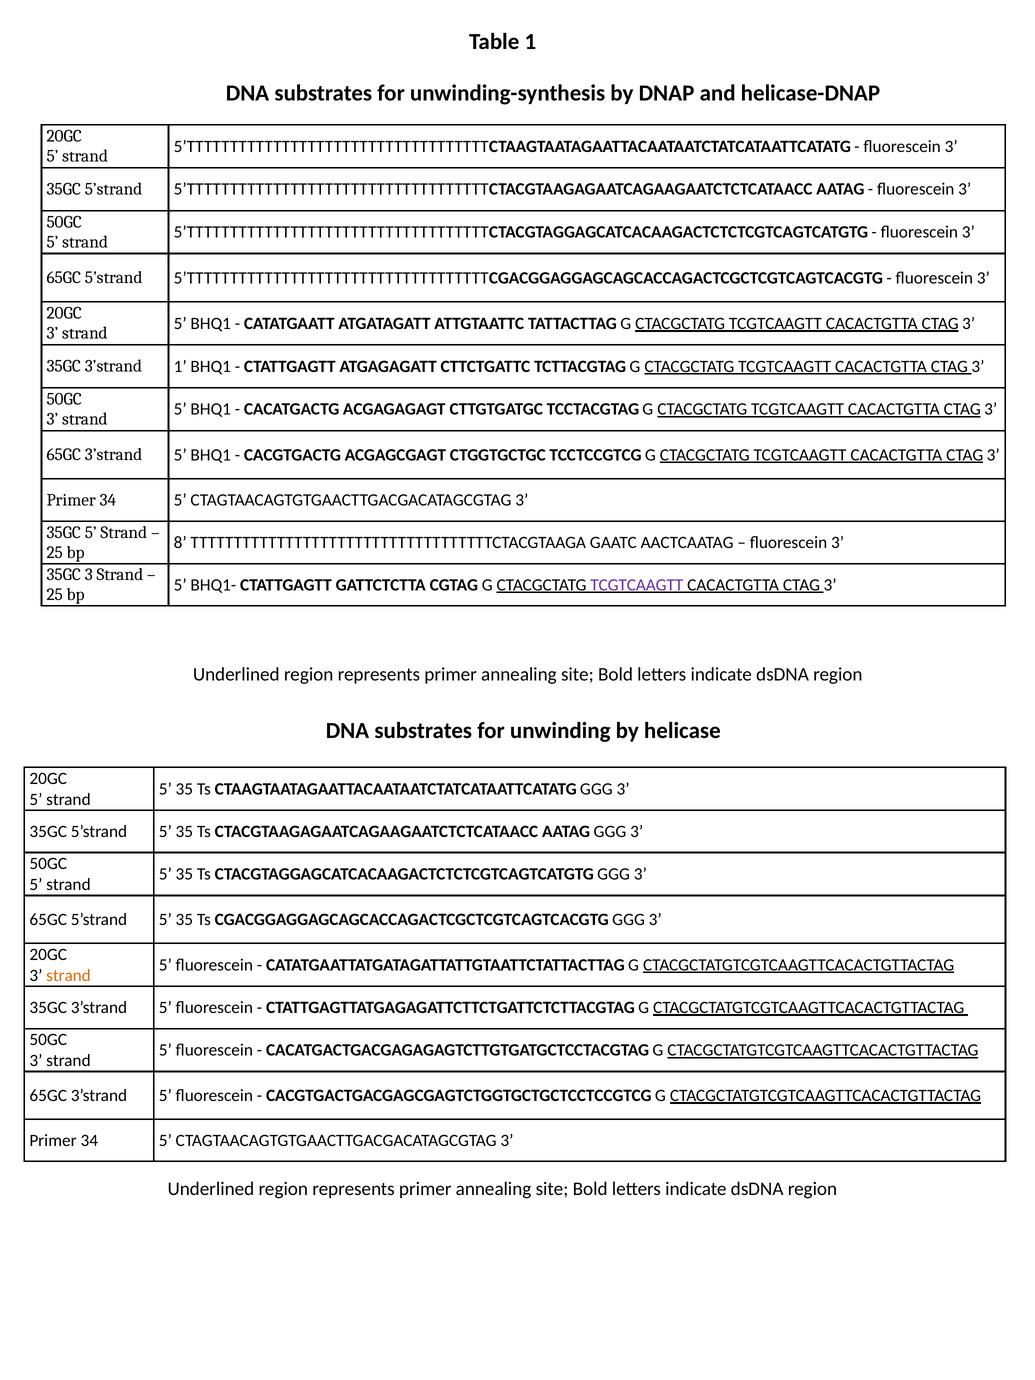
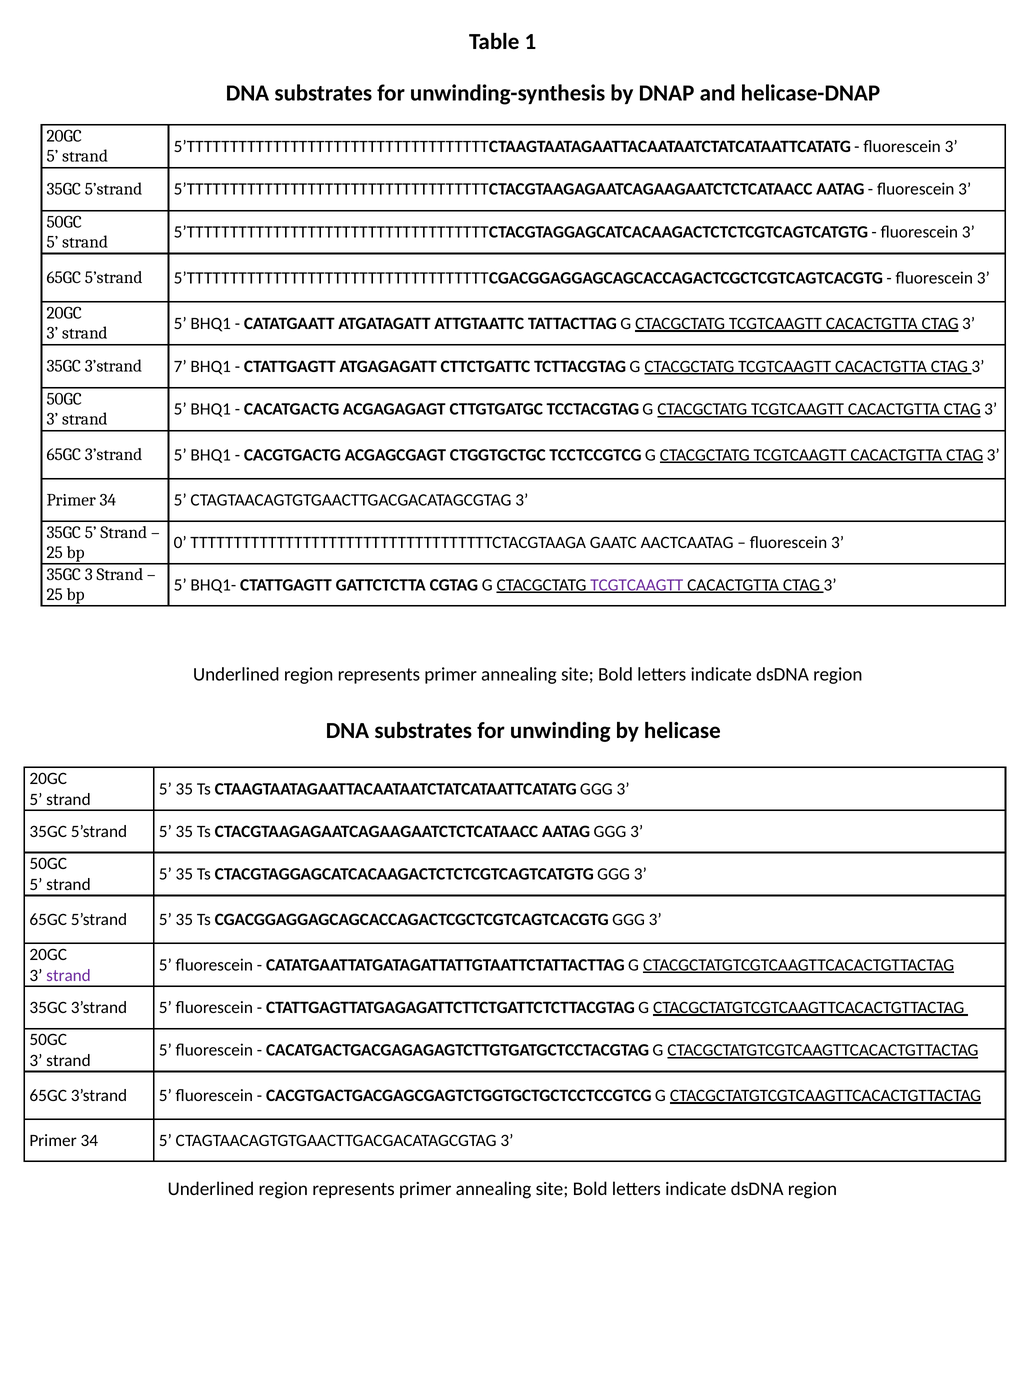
3’strand 1: 1 -> 7
8: 8 -> 0
strand at (69, 975) colour: orange -> purple
